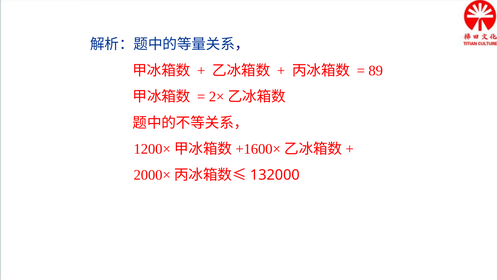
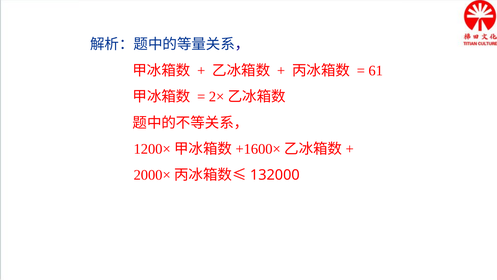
89: 89 -> 61
